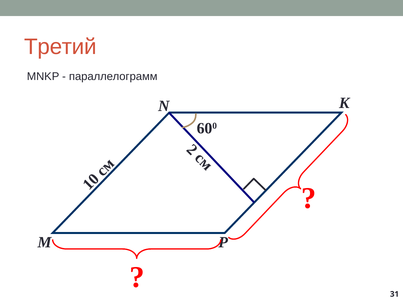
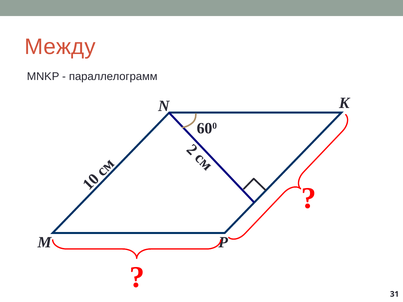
Третий: Третий -> Между
